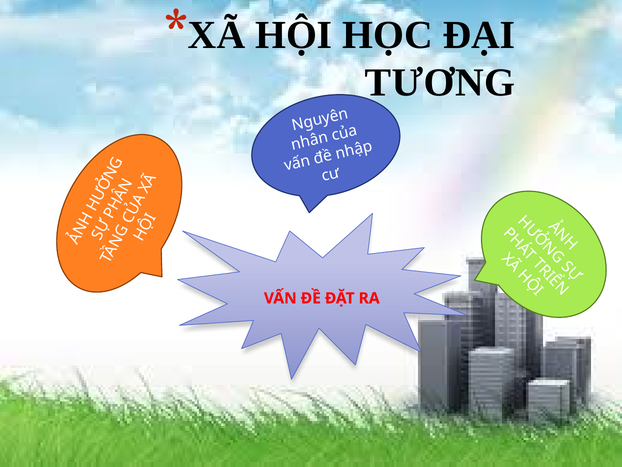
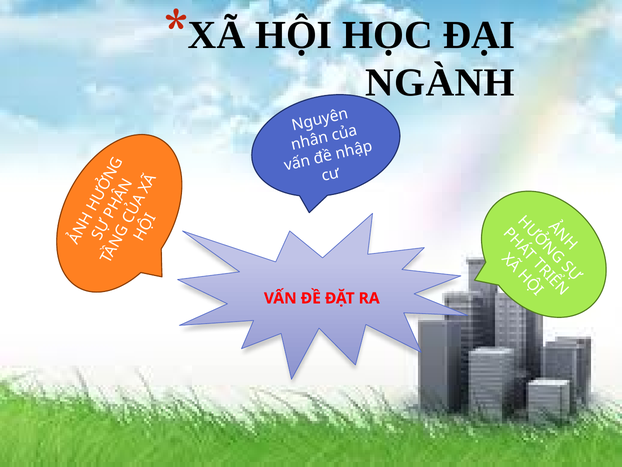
TƯƠNG: TƯƠNG -> NGÀNH
